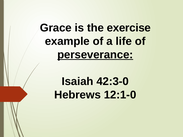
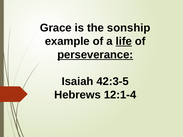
exercise: exercise -> sonship
life underline: none -> present
42:3-0: 42:3-0 -> 42:3-5
12:1-0: 12:1-0 -> 12:1-4
